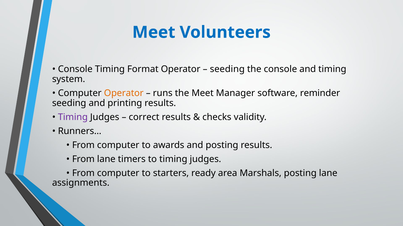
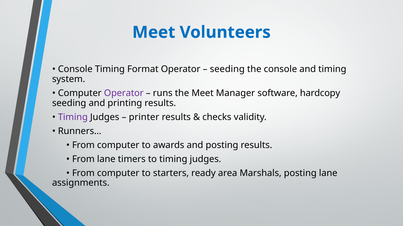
Operator at (124, 93) colour: orange -> purple
reminder: reminder -> hardcopy
correct: correct -> printer
